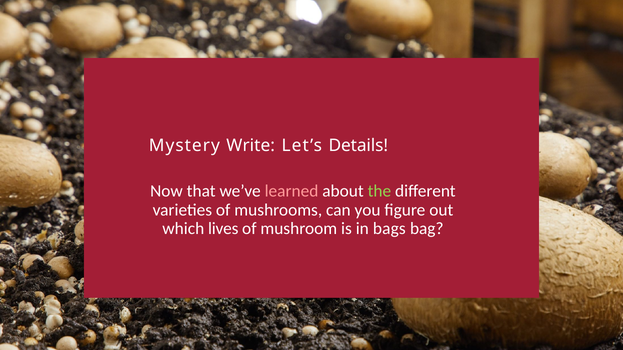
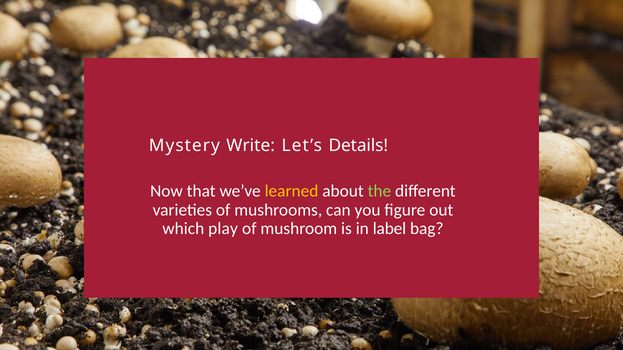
learned colour: pink -> yellow
lives: lives -> play
bags: bags -> label
